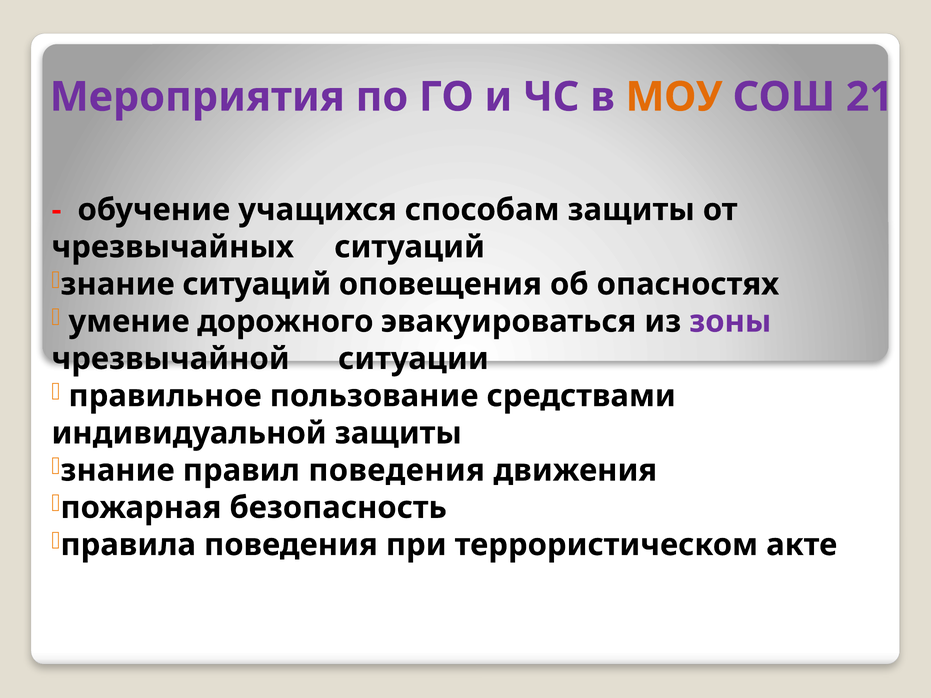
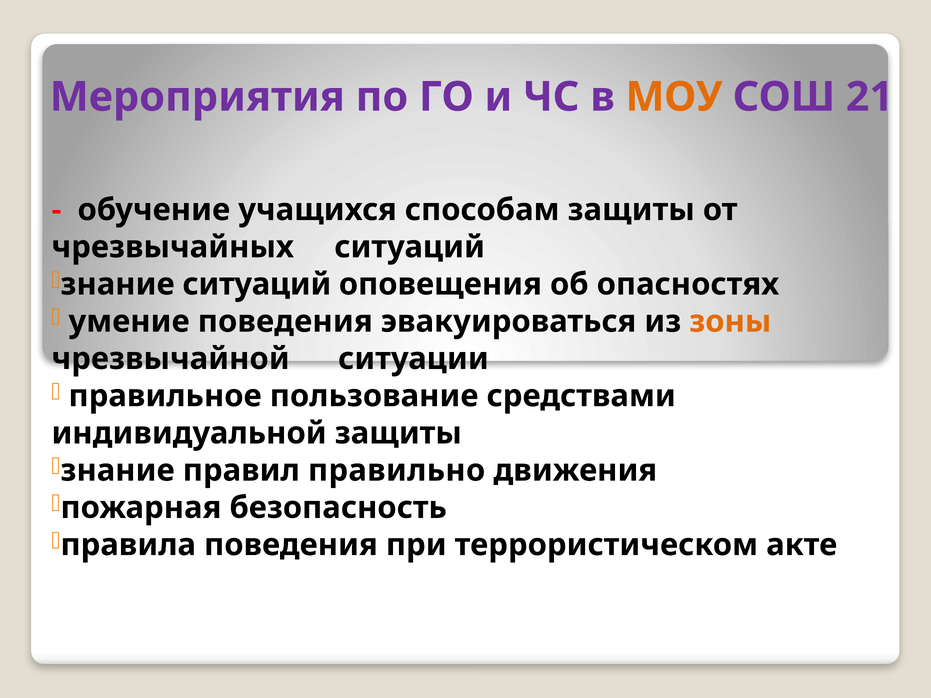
умение дорожного: дорожного -> поведения
зоны colour: purple -> orange
правил поведения: поведения -> правильно
